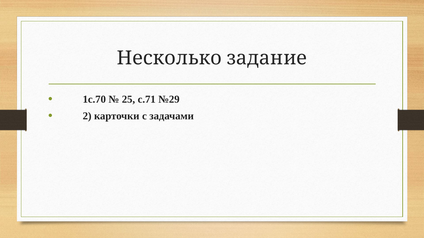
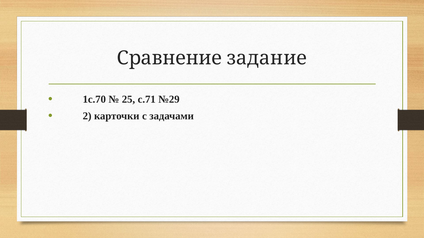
Несколько: Несколько -> Сравнение
